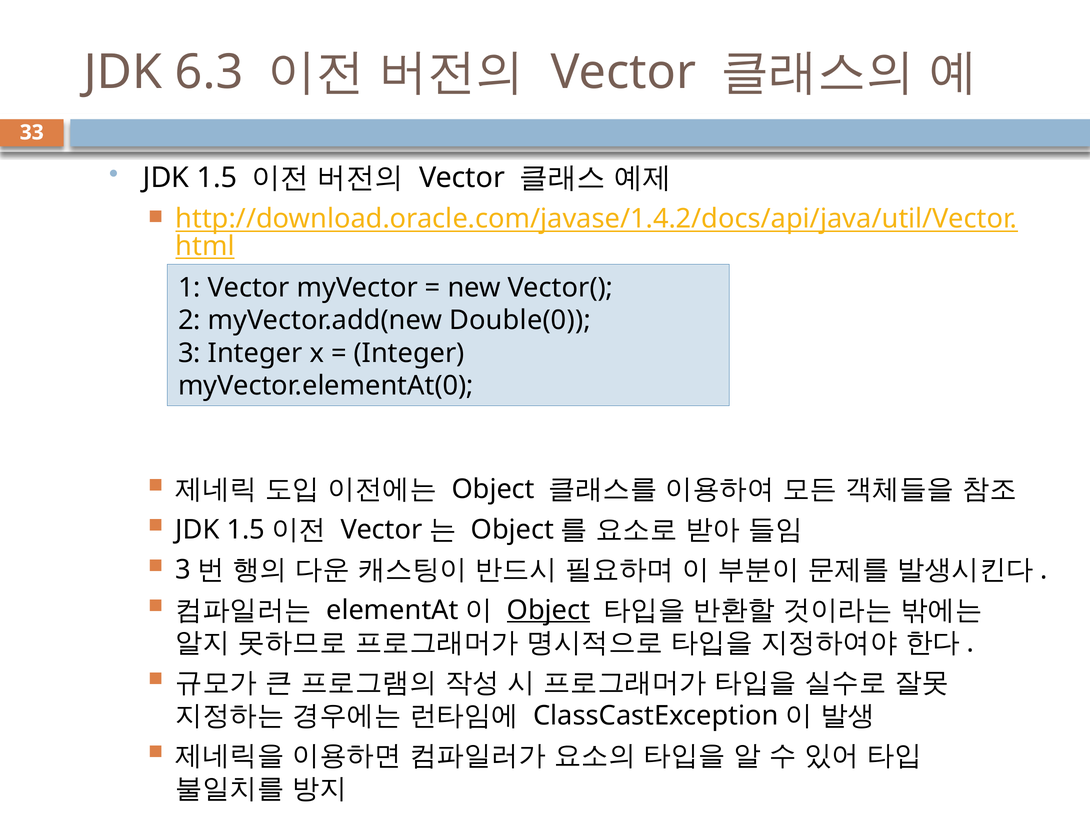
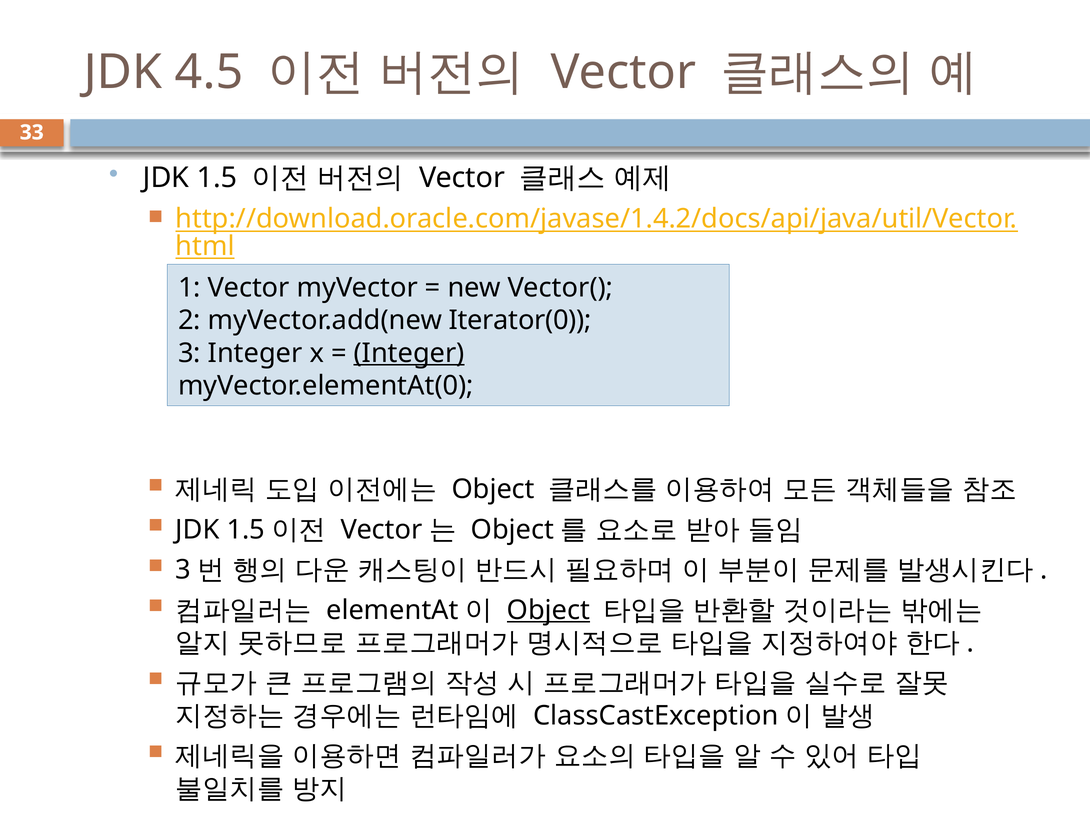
6.3: 6.3 -> 4.5
Double(0: Double(0 -> Iterator(0
Integer at (409, 353) underline: none -> present
